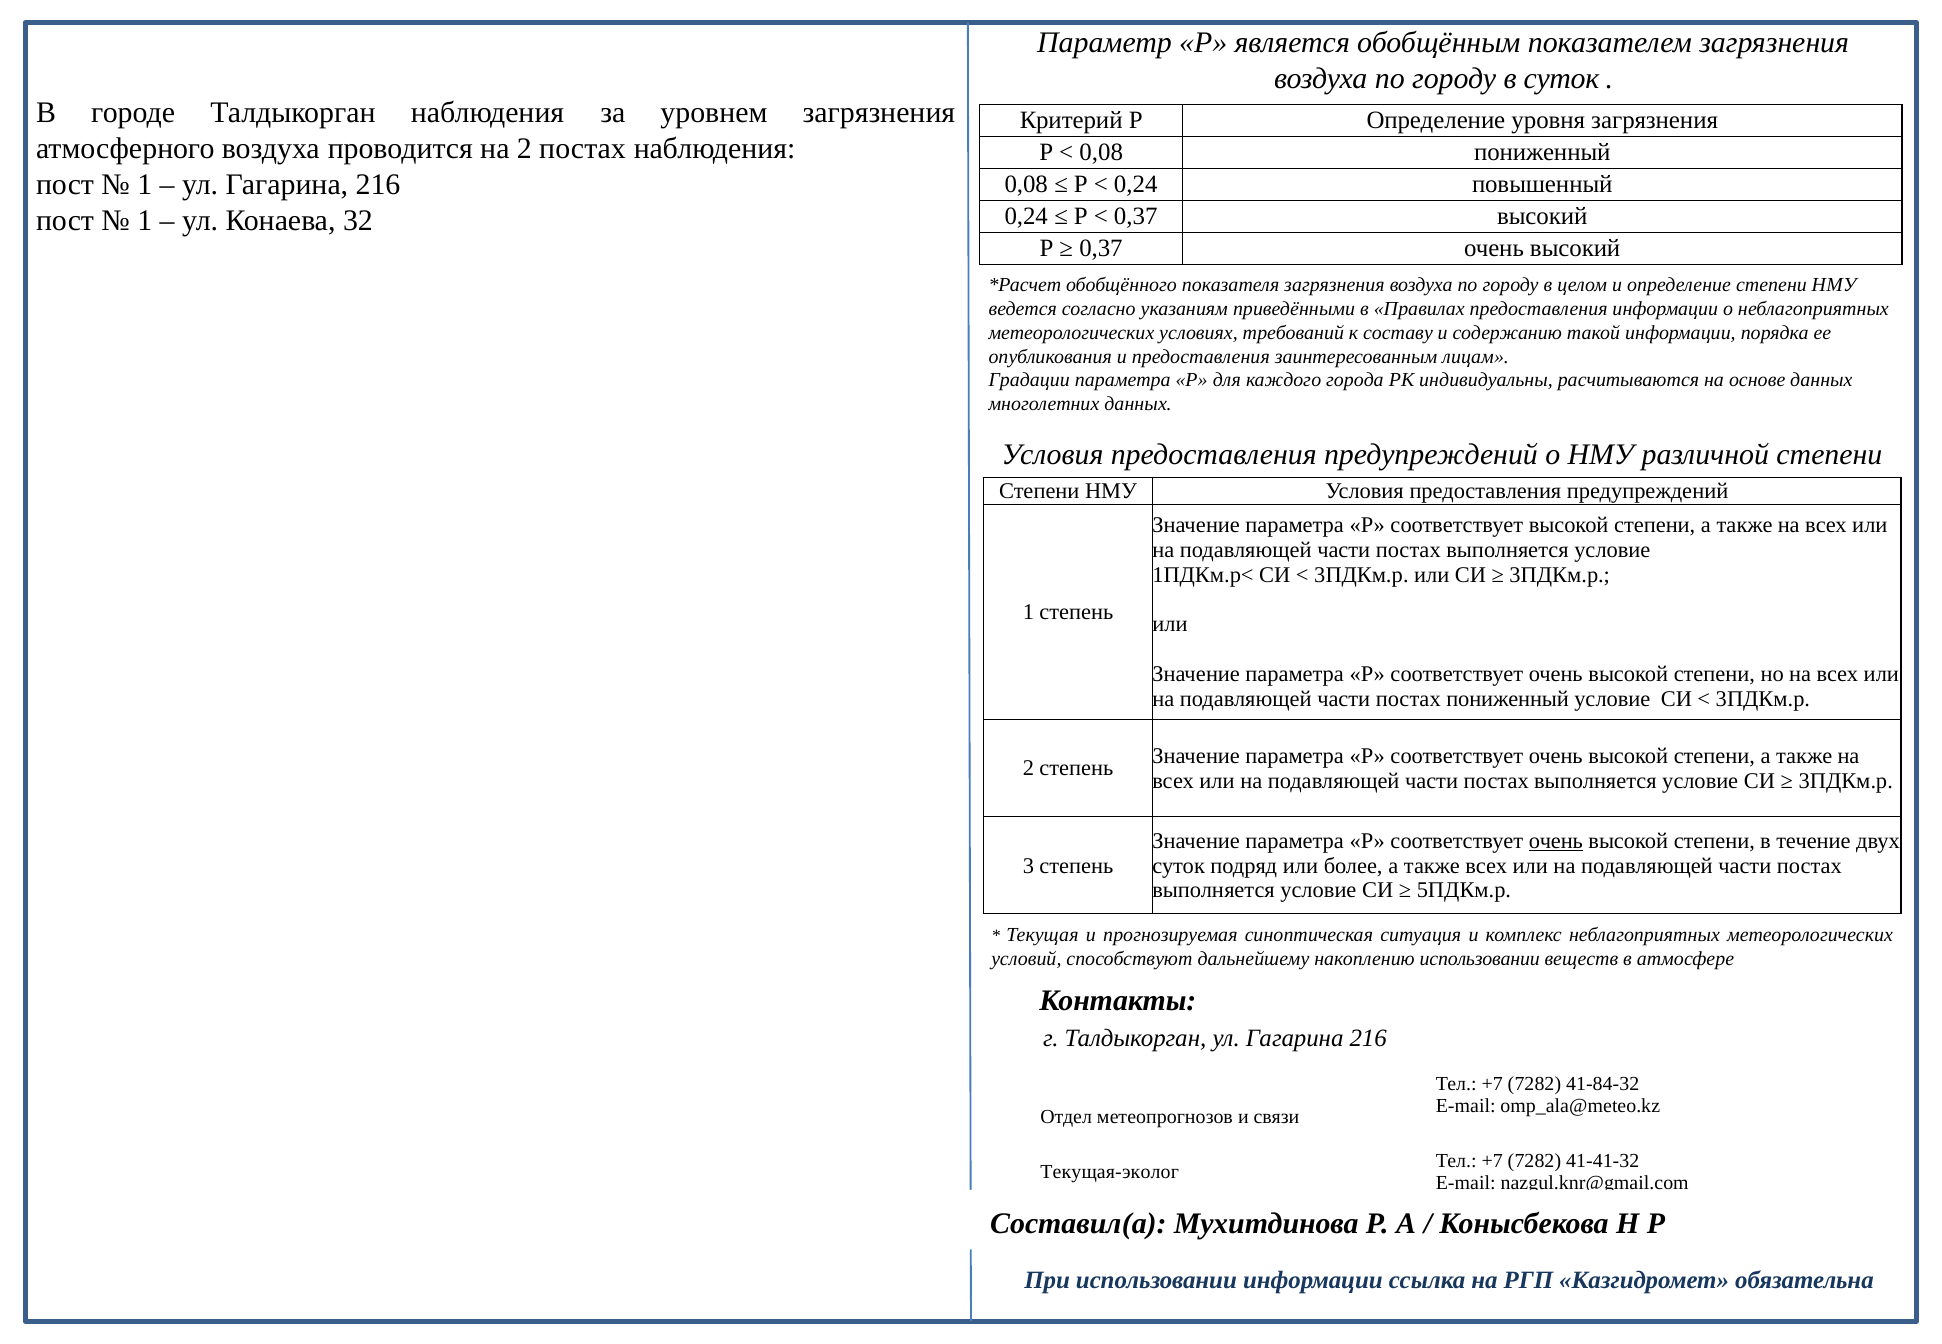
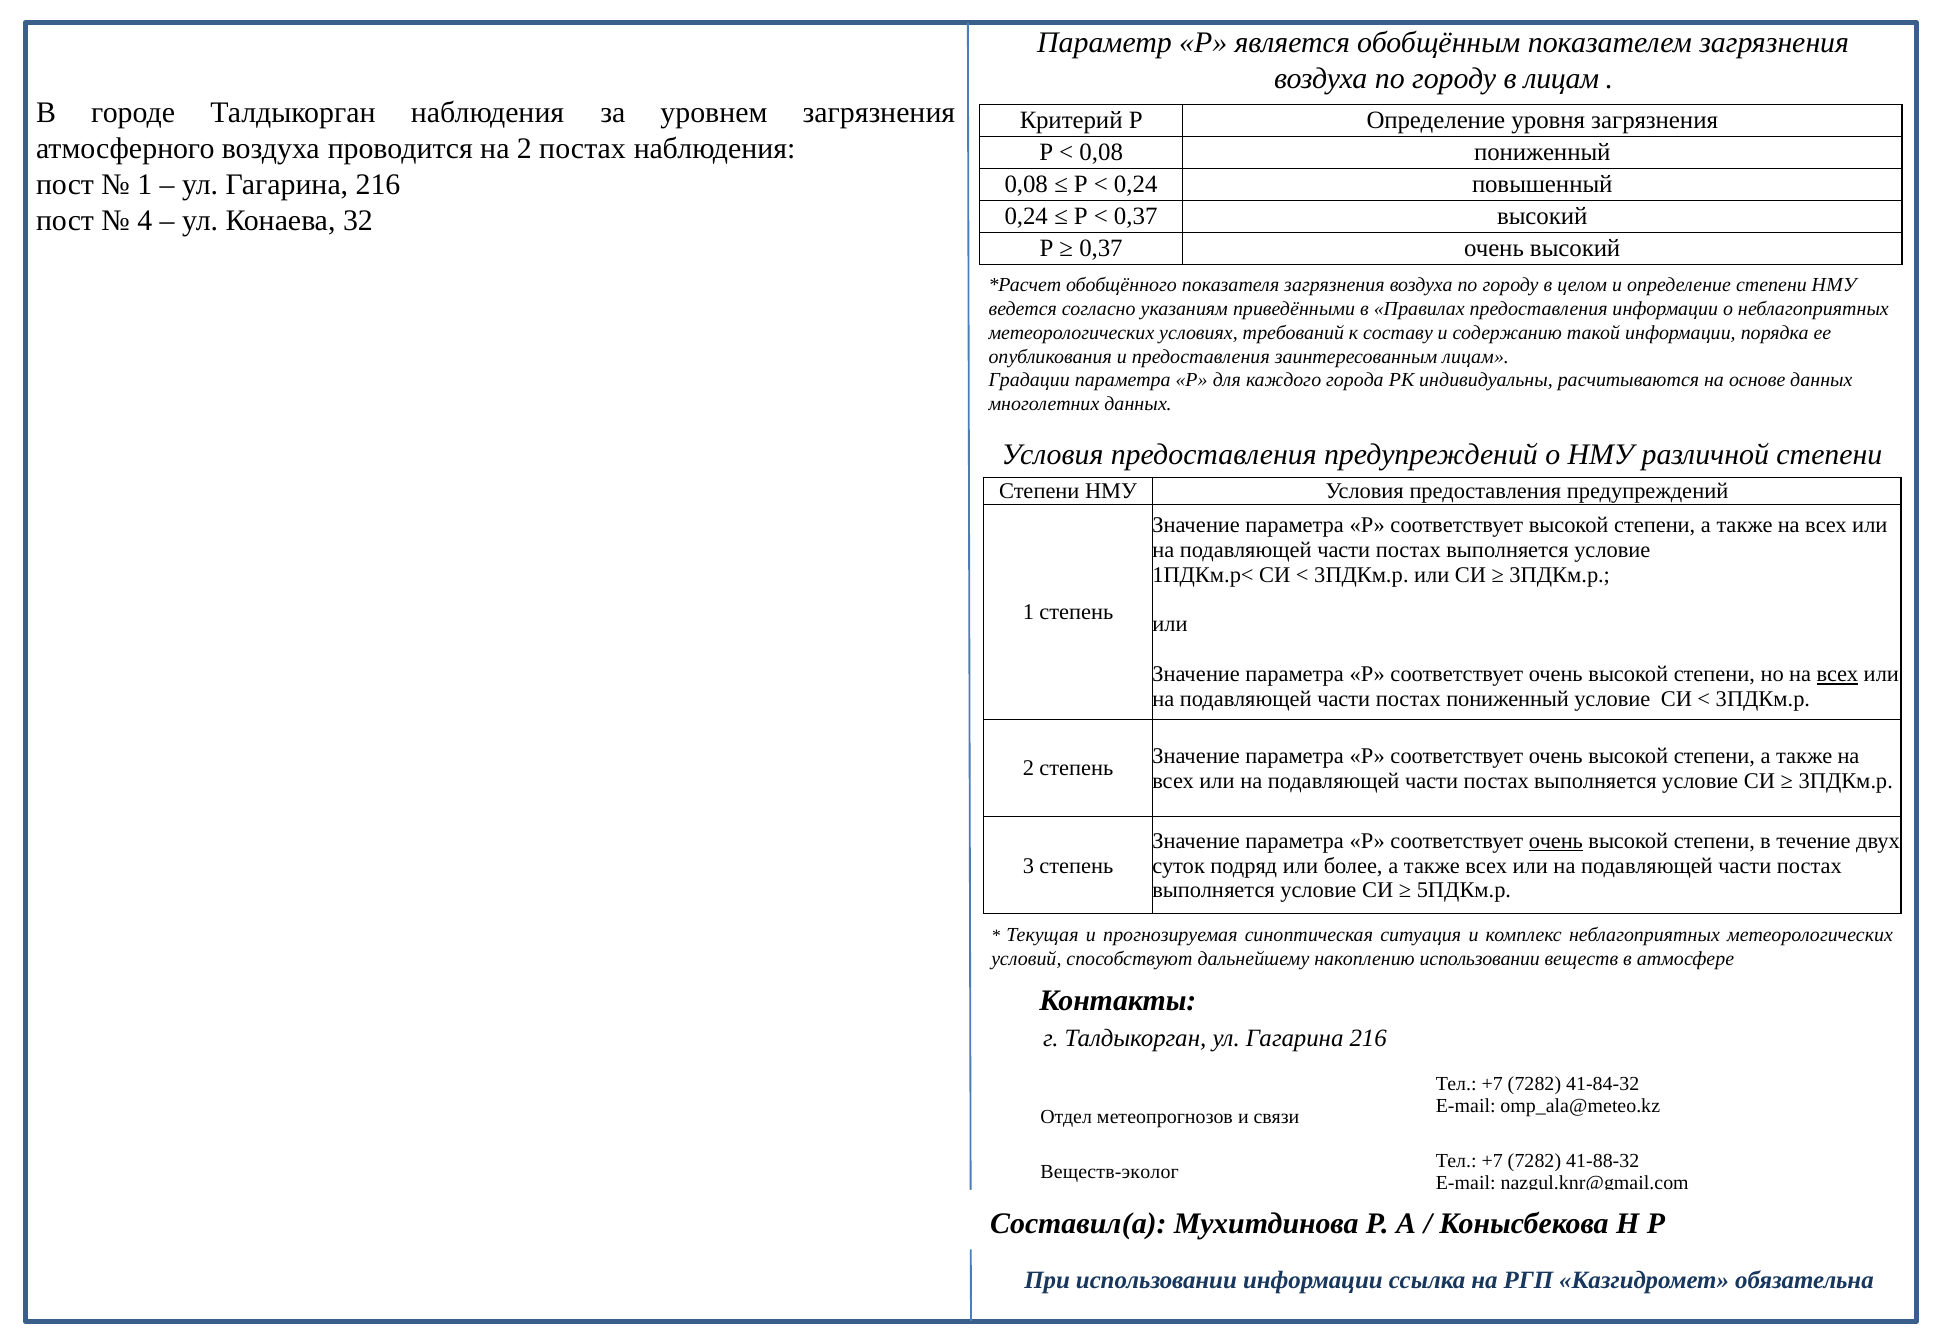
в суток: суток -> лицам
1 at (145, 220): 1 -> 4
всех at (1837, 674) underline: none -> present
41-41-32: 41-41-32 -> 41-88-32
Текущая-эколог: Текущая-эколог -> Веществ-эколог
